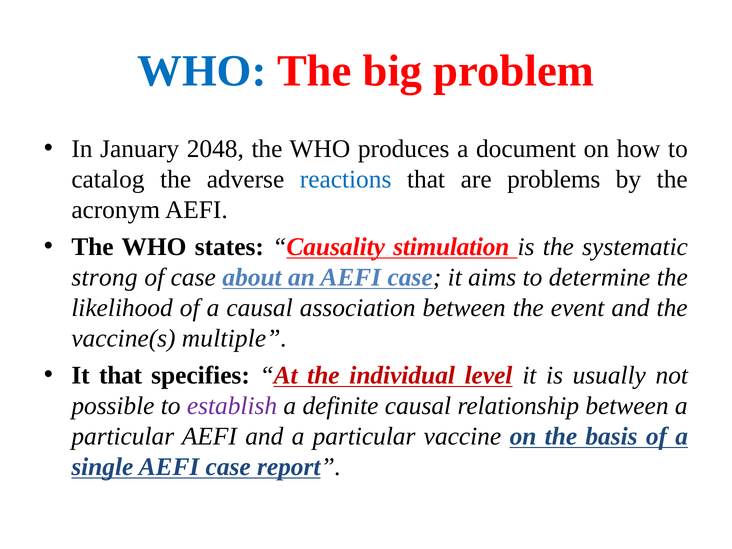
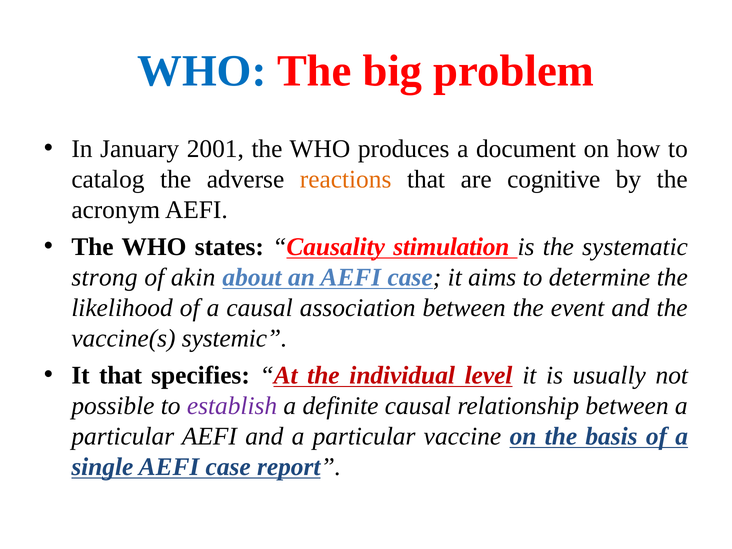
2048: 2048 -> 2001
reactions colour: blue -> orange
problems: problems -> cognitive
of case: case -> akin
multiple: multiple -> systemic
